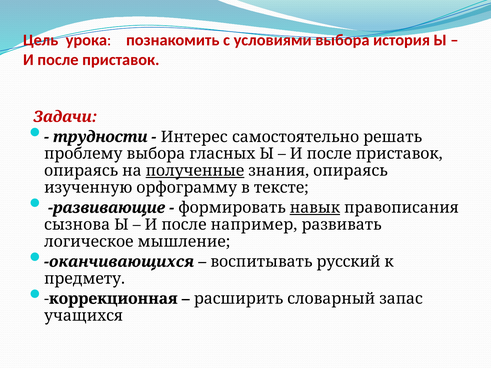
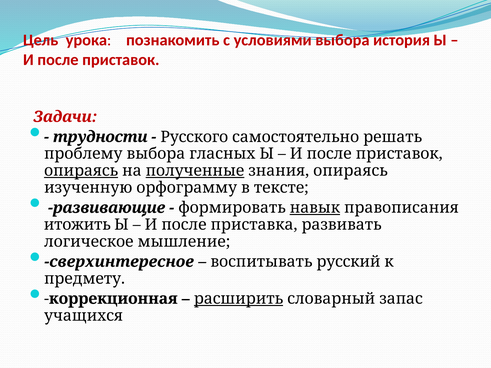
Интерес: Интерес -> Русского
опираясь at (81, 171) underline: none -> present
сызнова: сызнова -> итожить
например: например -> приставка
оканчивающихся: оканчивающихся -> сверхинтересное
расширить underline: none -> present
